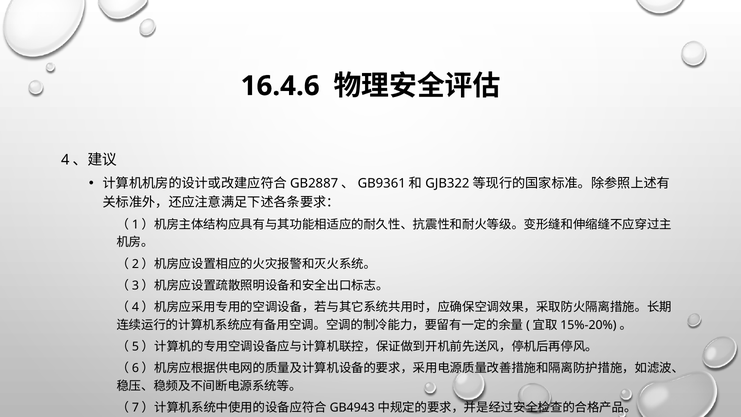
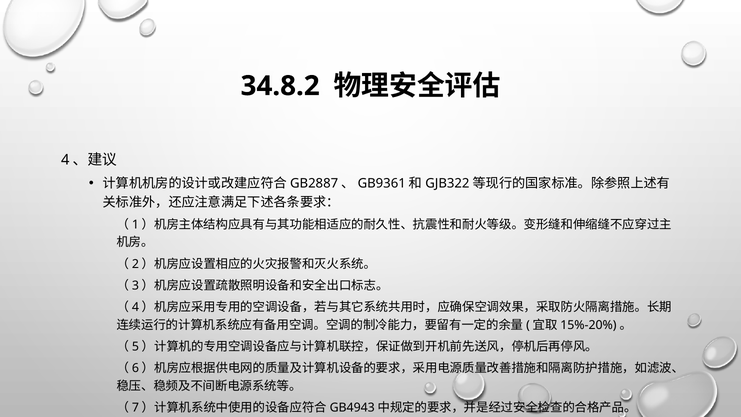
16.4.6: 16.4.6 -> 34.8.2
